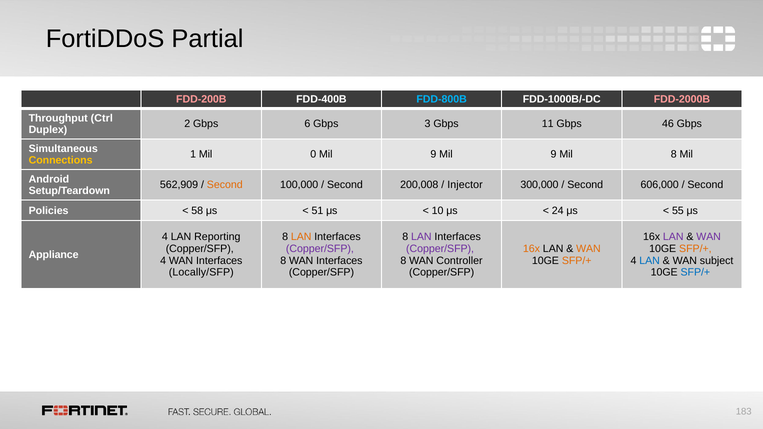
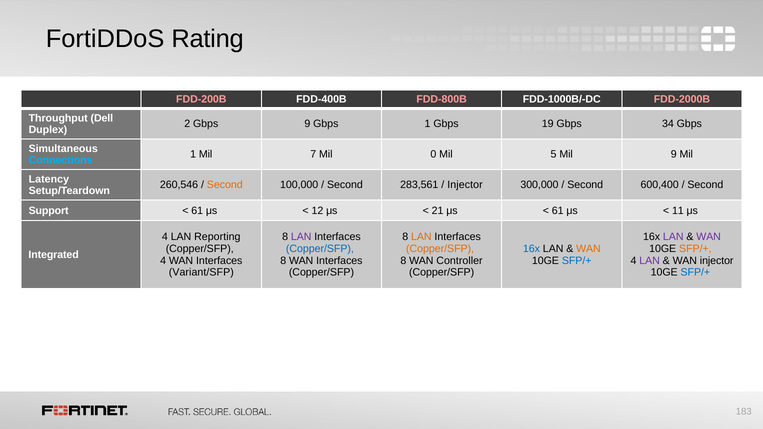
Partial: Partial -> Rating
FDD-800B colour: light blue -> pink
Ctrl: Ctrl -> Dell
Gbps 6: 6 -> 9
Gbps 3: 3 -> 1
11: 11 -> 19
46: 46 -> 34
0: 0 -> 7
9 at (433, 155): 9 -> 0
9 at (554, 155): 9 -> 5
Mil 8: 8 -> 9
Connections colour: yellow -> light blue
Android: Android -> Latency
562,909: 562,909 -> 260,546
200,008: 200,008 -> 283,561
606,000: 606,000 -> 600,400
Policies: Policies -> Support
58 at (197, 211): 58 -> 61
51: 51 -> 12
10: 10 -> 21
24 at (558, 211): 24 -> 61
55: 55 -> 11
LAN at (301, 237) colour: orange -> purple
LAN at (421, 237) colour: purple -> orange
Copper/SFP at (320, 249) colour: purple -> blue
Copper/SFP at (440, 249) colour: purple -> orange
16x at (531, 249) colour: orange -> blue
Appliance: Appliance -> Integrated
SFP/+ at (577, 261) colour: orange -> blue
LAN at (650, 261) colour: blue -> purple
WAN subject: subject -> injector
Locally/SFP: Locally/SFP -> Variant/SFP
